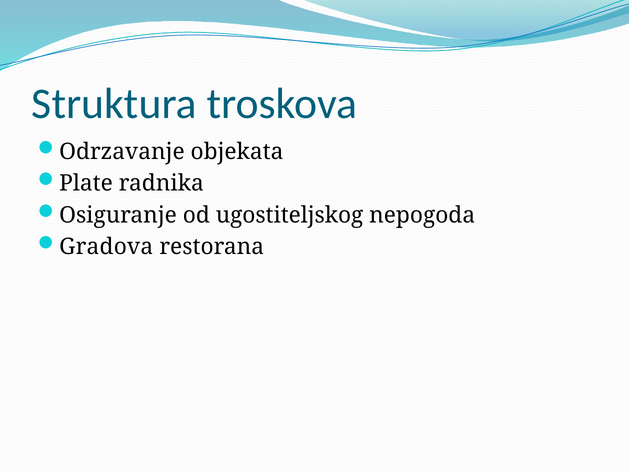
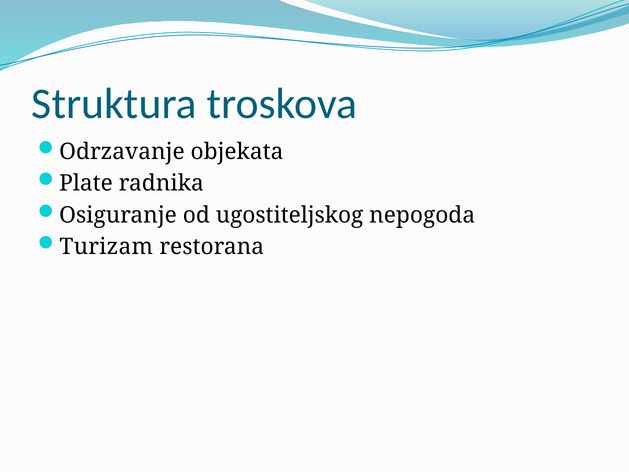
Gradova: Gradova -> Turizam
